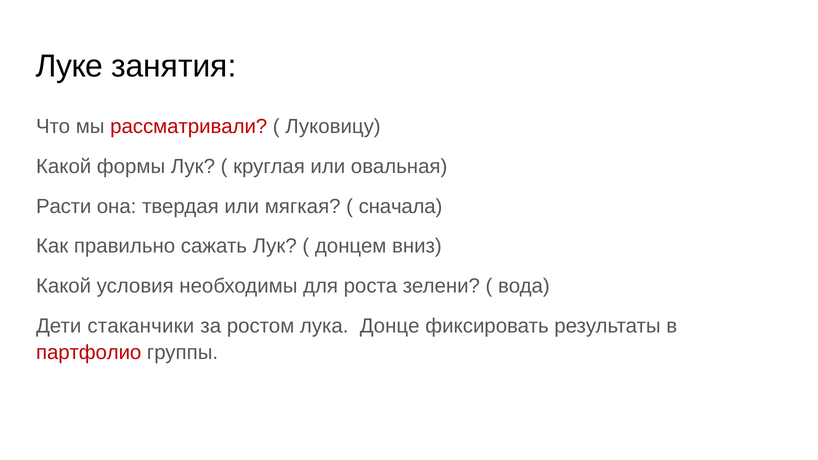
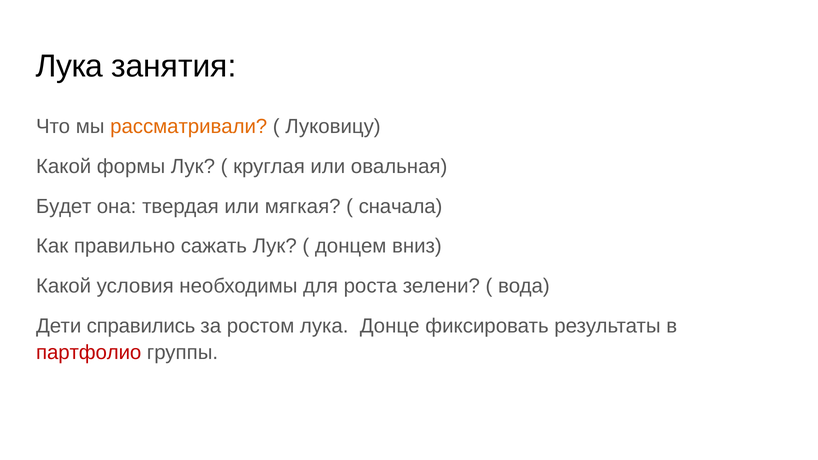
Луке at (69, 66): Луке -> Лука
рассматривали colour: red -> orange
Расти: Расти -> Будет
стаканчики: стаканчики -> справились
